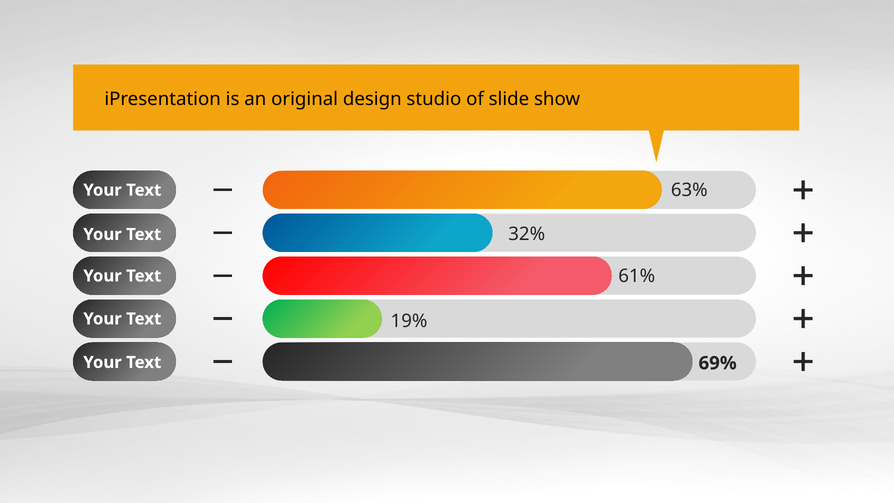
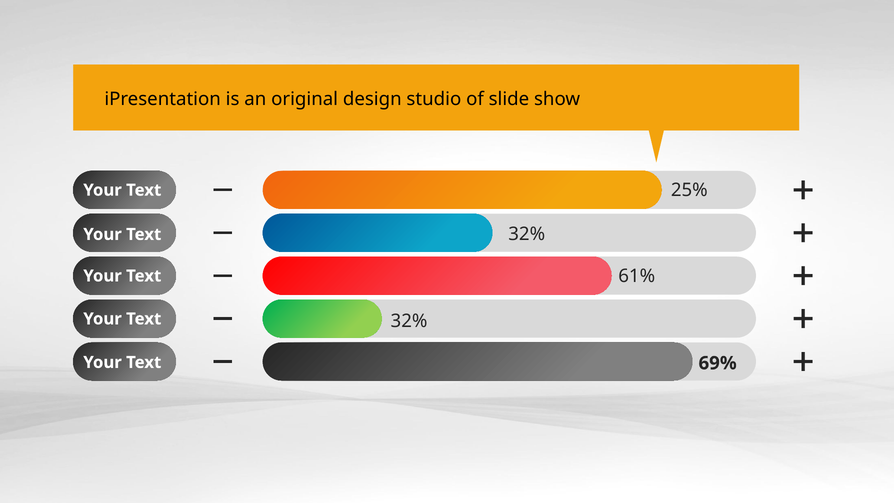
63%: 63% -> 25%
19% at (409, 321): 19% -> 32%
